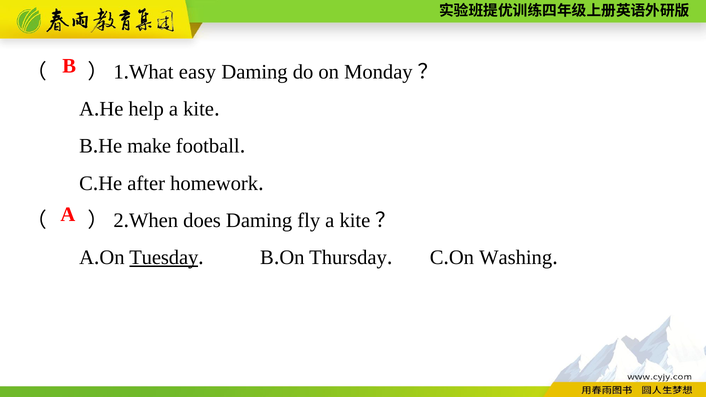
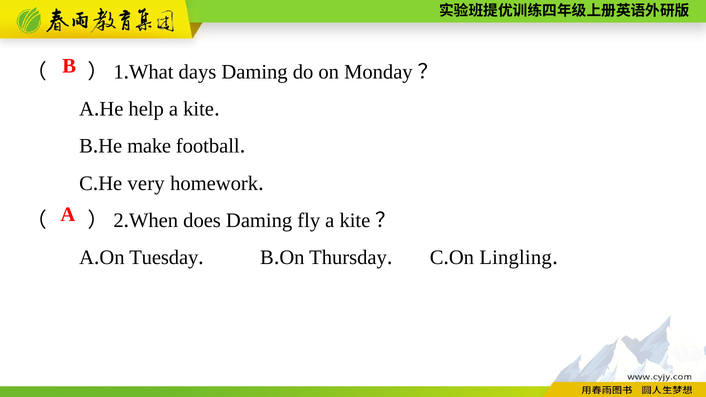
easy: easy -> days
after: after -> very
Tuesday underline: present -> none
Washing: Washing -> Lingling
